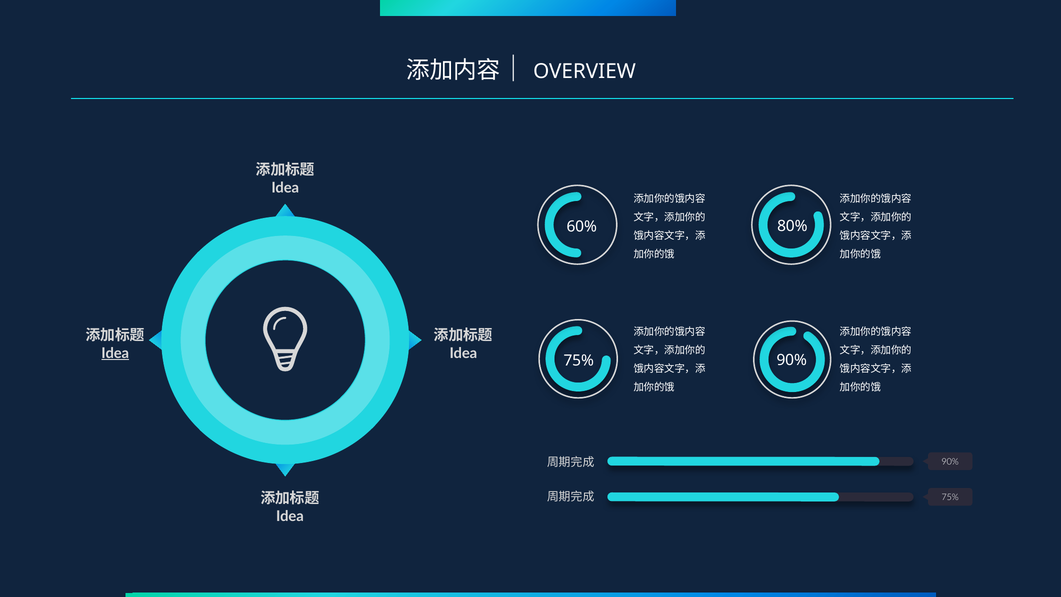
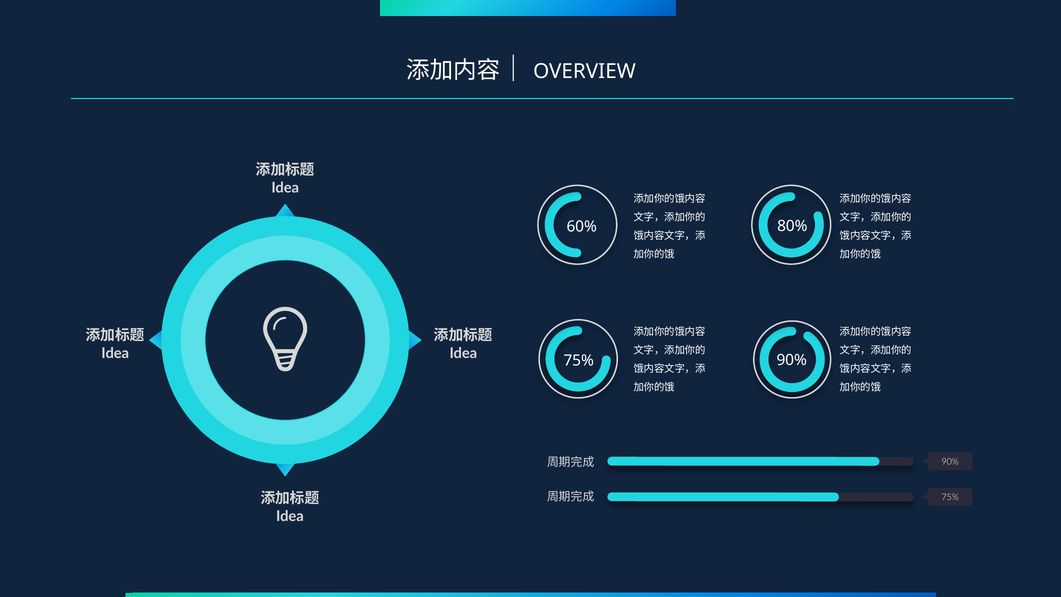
Idea at (115, 353) underline: present -> none
